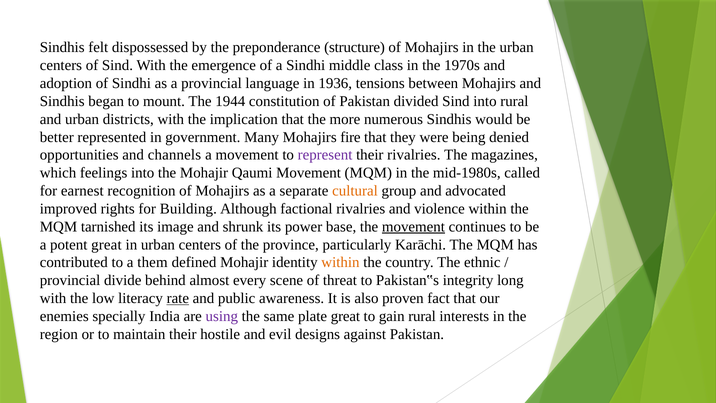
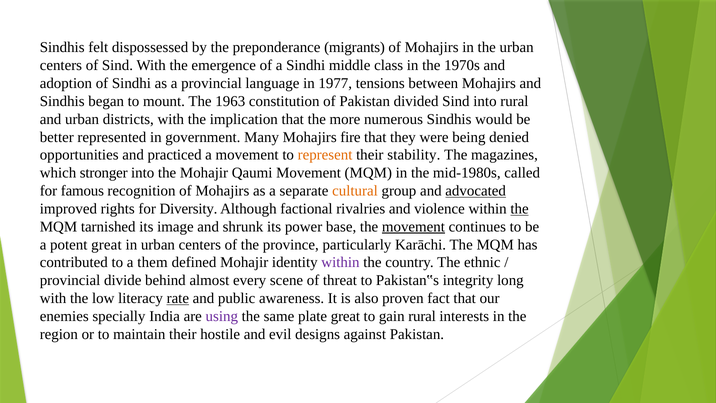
structure: structure -> migrants
1936: 1936 -> 1977
1944: 1944 -> 1963
channels: channels -> practiced
represent colour: purple -> orange
their rivalries: rivalries -> stability
feelings: feelings -> stronger
earnest: earnest -> famous
advocated underline: none -> present
Building: Building -> Diversity
the at (520, 209) underline: none -> present
within at (340, 262) colour: orange -> purple
